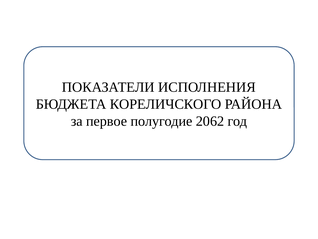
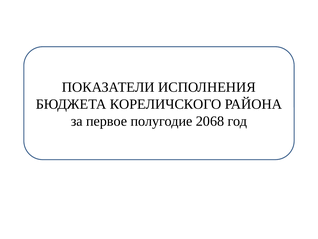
2062: 2062 -> 2068
